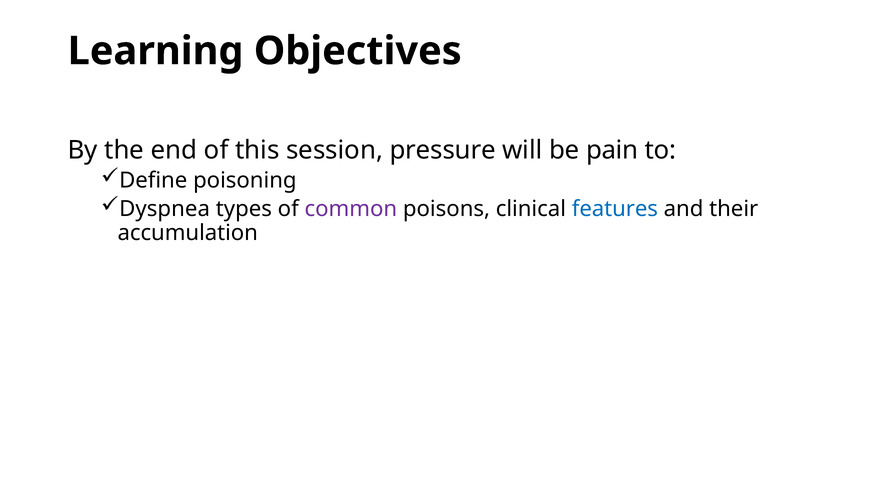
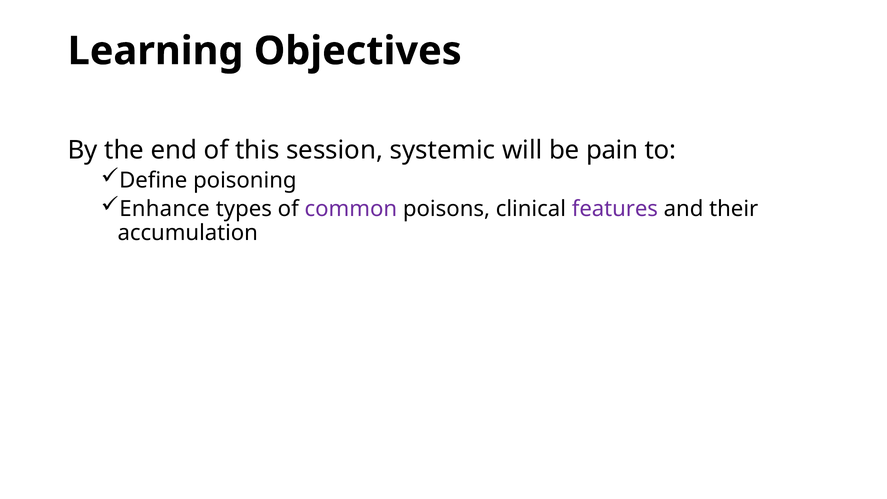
pressure: pressure -> systemic
Dyspnea: Dyspnea -> Enhance
features colour: blue -> purple
